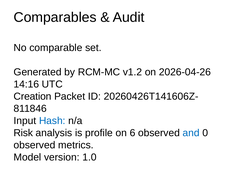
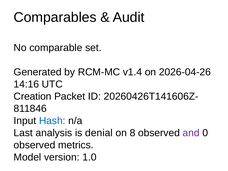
v1.2: v1.2 -> v1.4
Risk: Risk -> Last
profile: profile -> denial
6: 6 -> 8
and colour: blue -> purple
